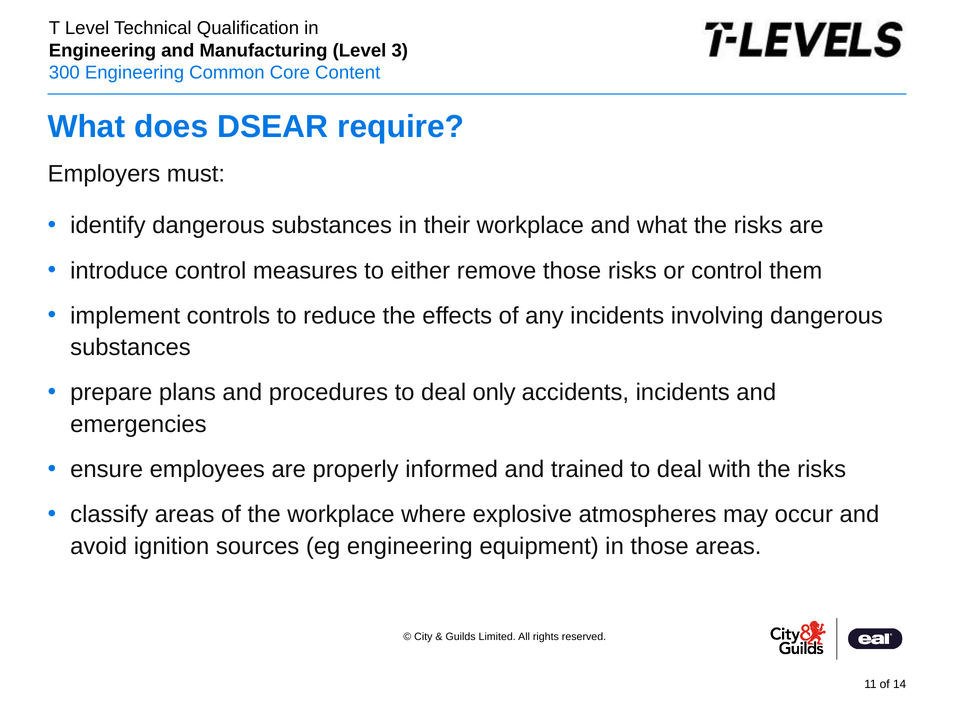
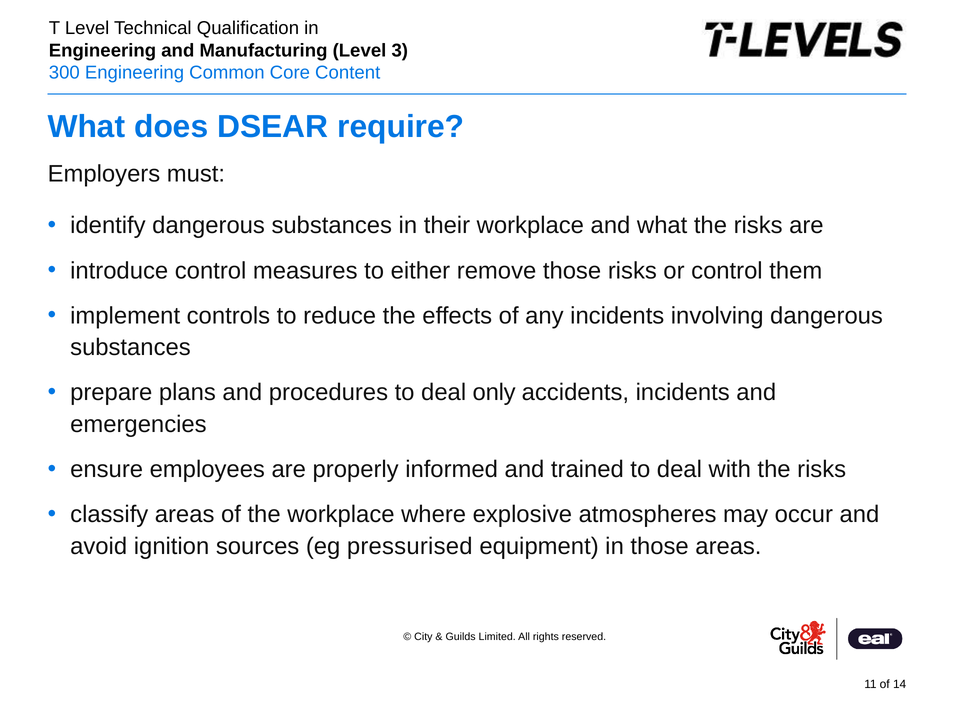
eg engineering: engineering -> pressurised
